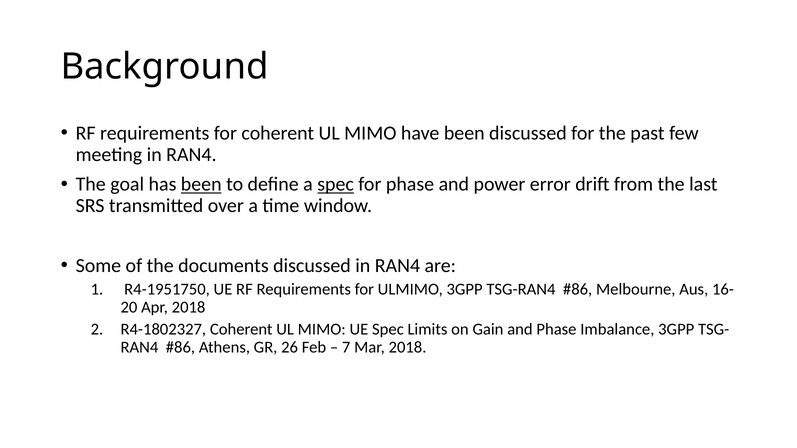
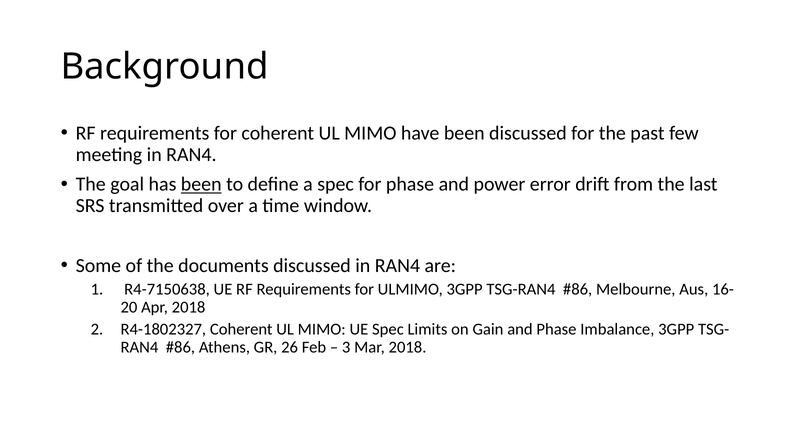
spec at (336, 185) underline: present -> none
R4-1951750: R4-1951750 -> R4-7150638
7: 7 -> 3
